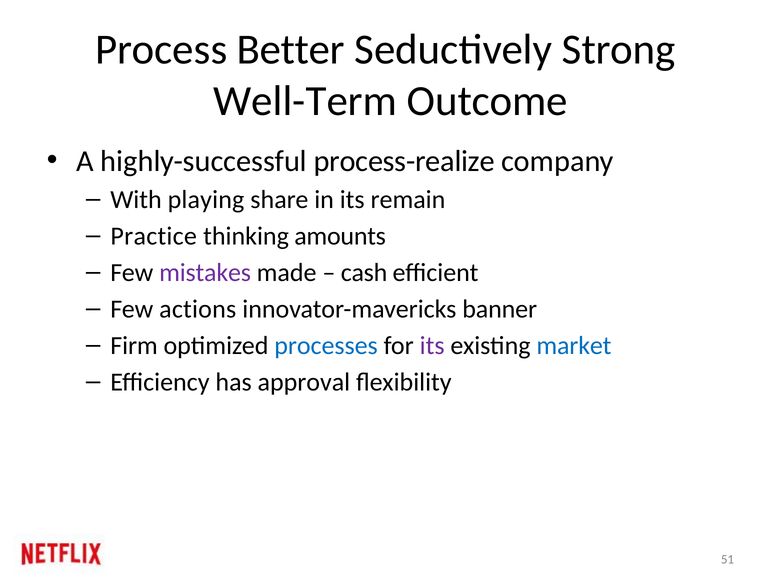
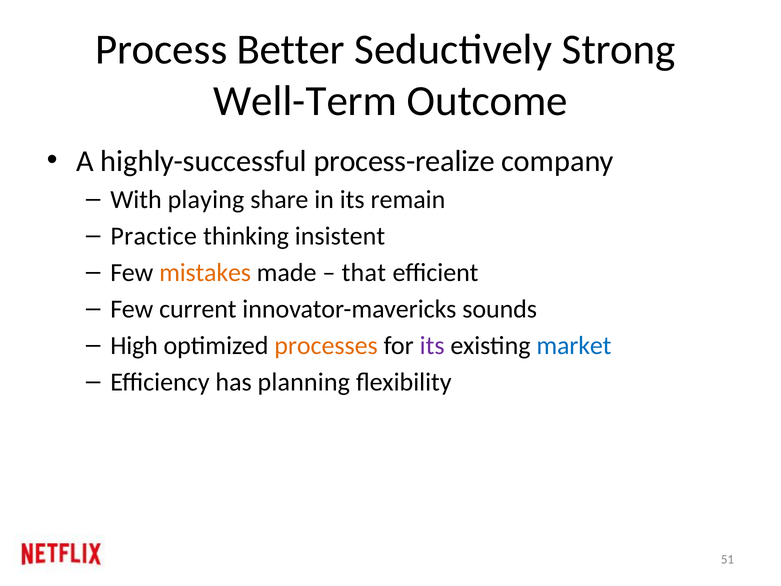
amounts: amounts -> insistent
mistakes colour: purple -> orange
cash: cash -> that
actions: actions -> current
banner: banner -> sounds
Firm: Firm -> High
processes colour: blue -> orange
approval: approval -> planning
